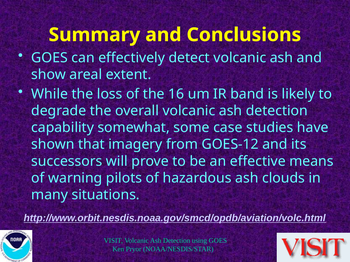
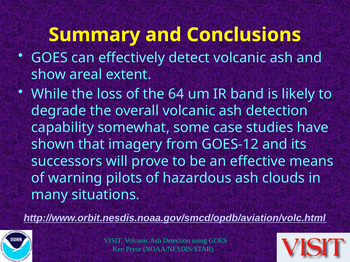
16: 16 -> 64
